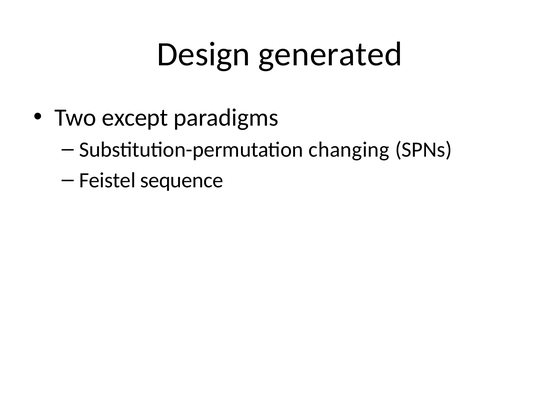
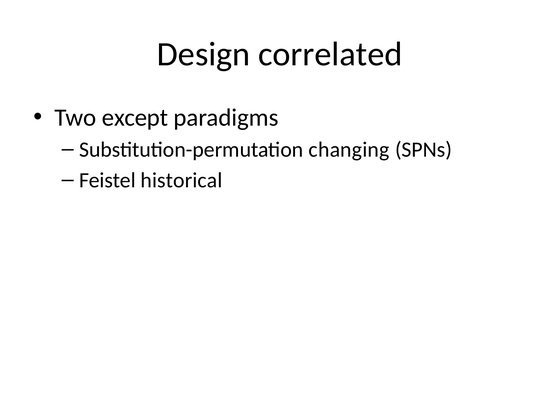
generated: generated -> correlated
sequence: sequence -> historical
